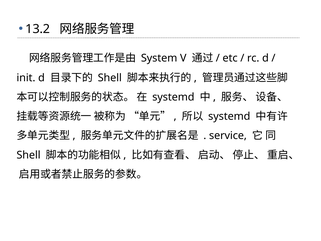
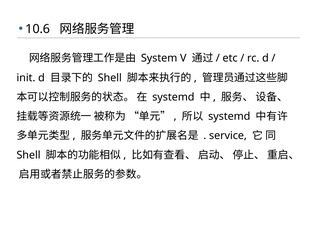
13.2: 13.2 -> 10.6
